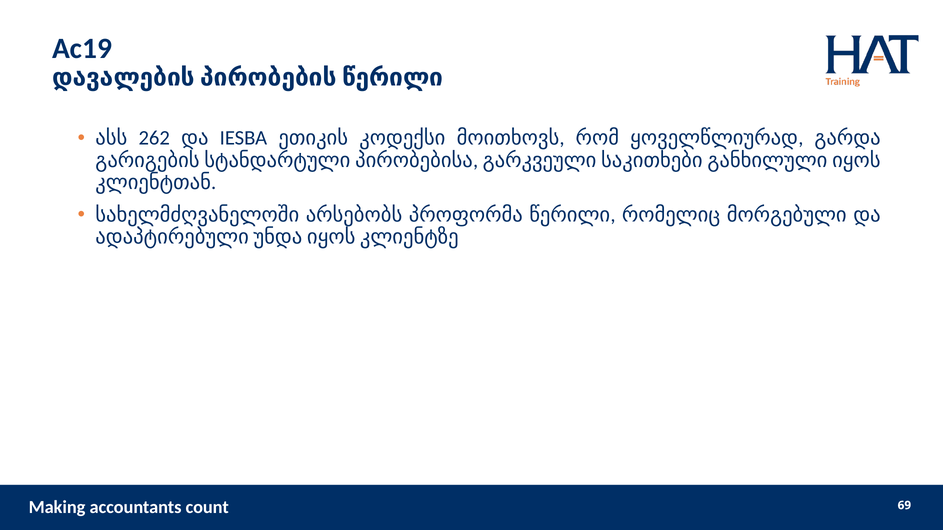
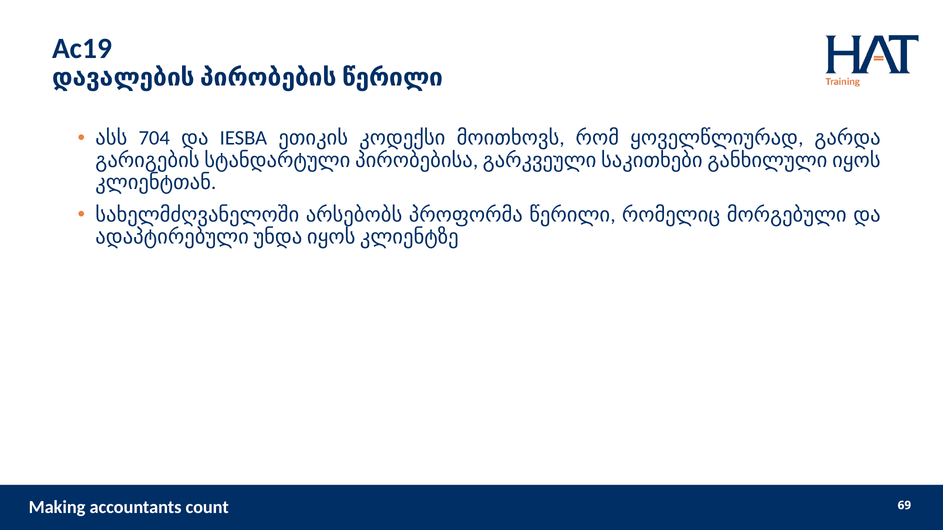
262: 262 -> 704
